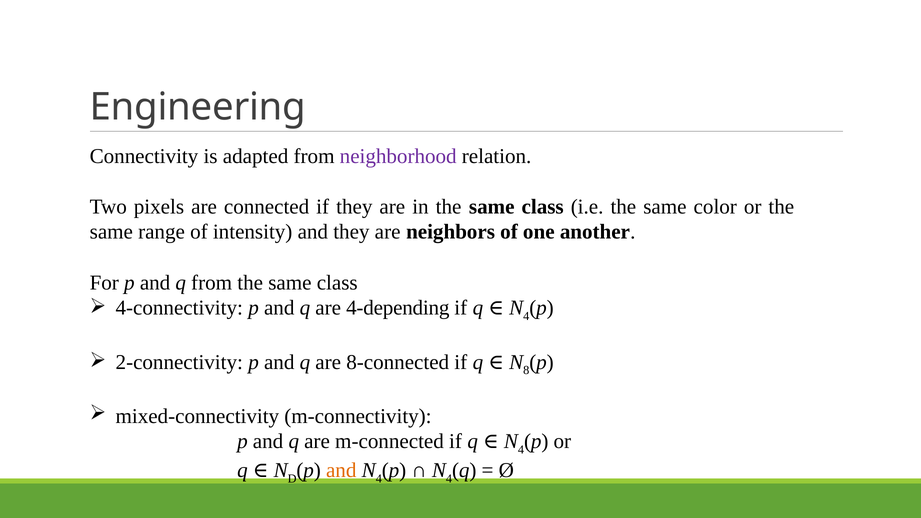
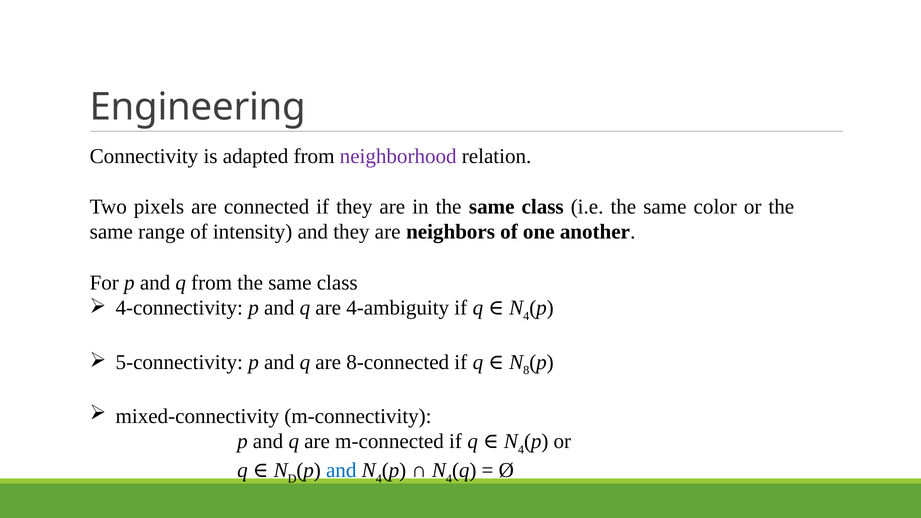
4-depending: 4-depending -> 4-ambiguity
2-connectivity: 2-connectivity -> 5-connectivity
and at (341, 470) colour: orange -> blue
